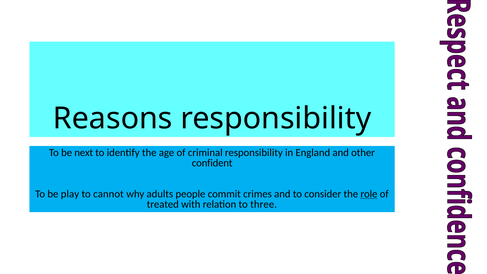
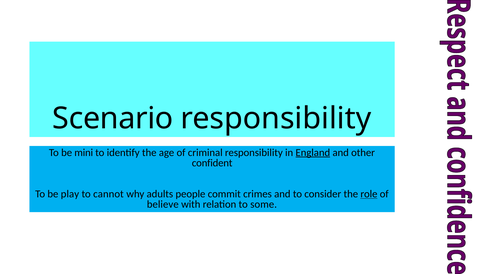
Reasons: Reasons -> Scenario
next: next -> mini
England underline: none -> present
treated: treated -> believe
three: three -> some
